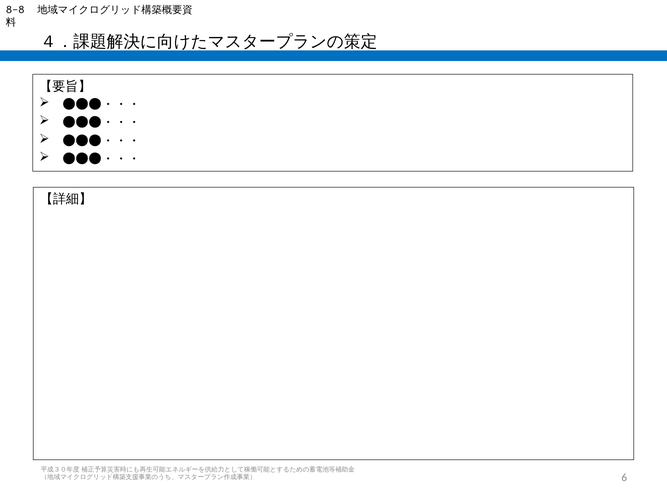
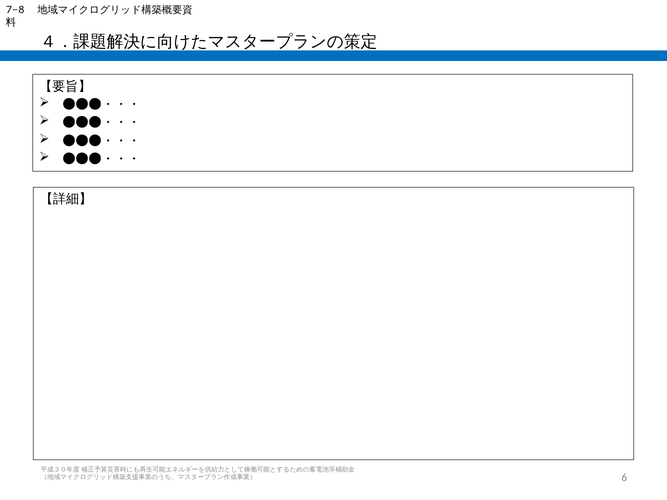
8-8: 8-8 -> 7-8
